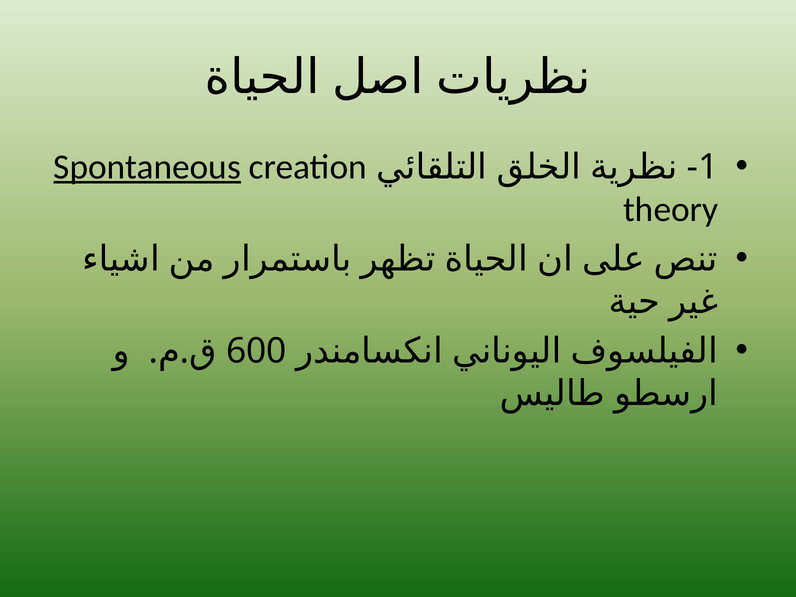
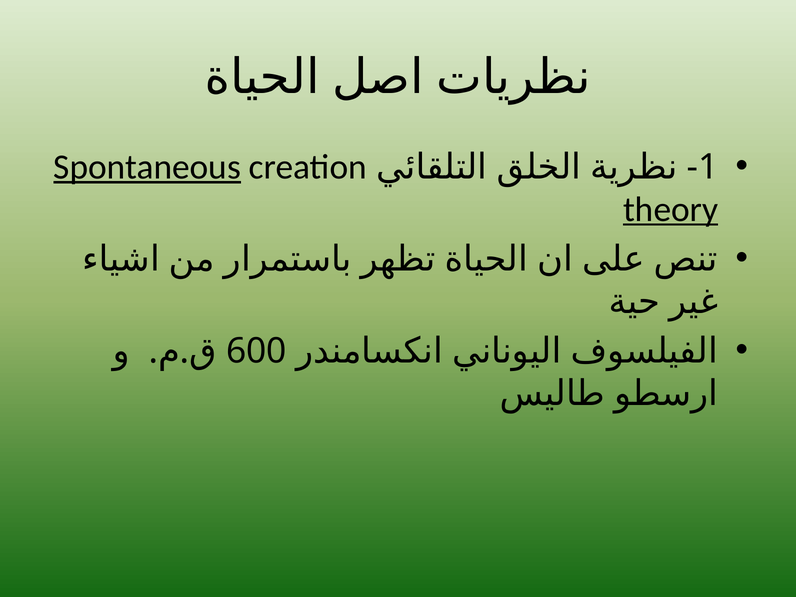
theory underline: none -> present
